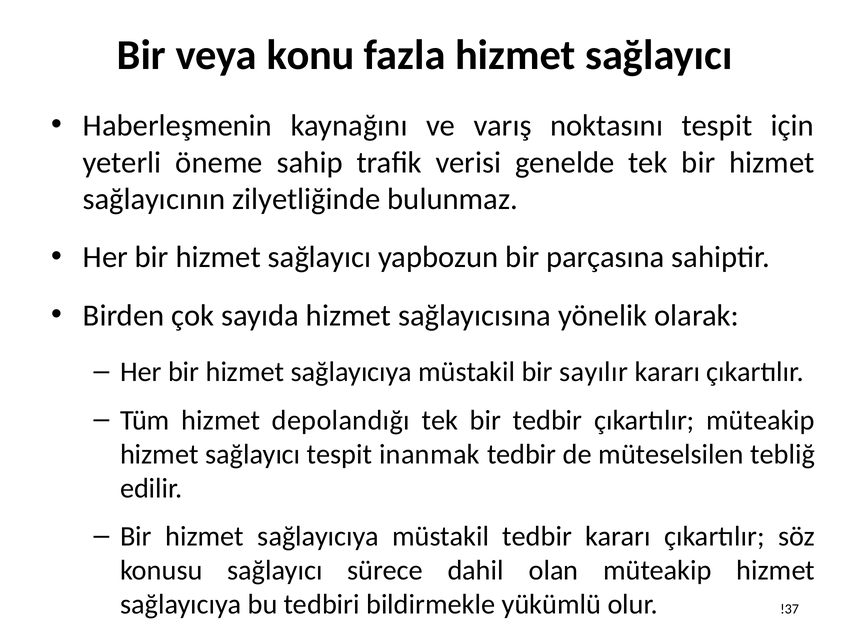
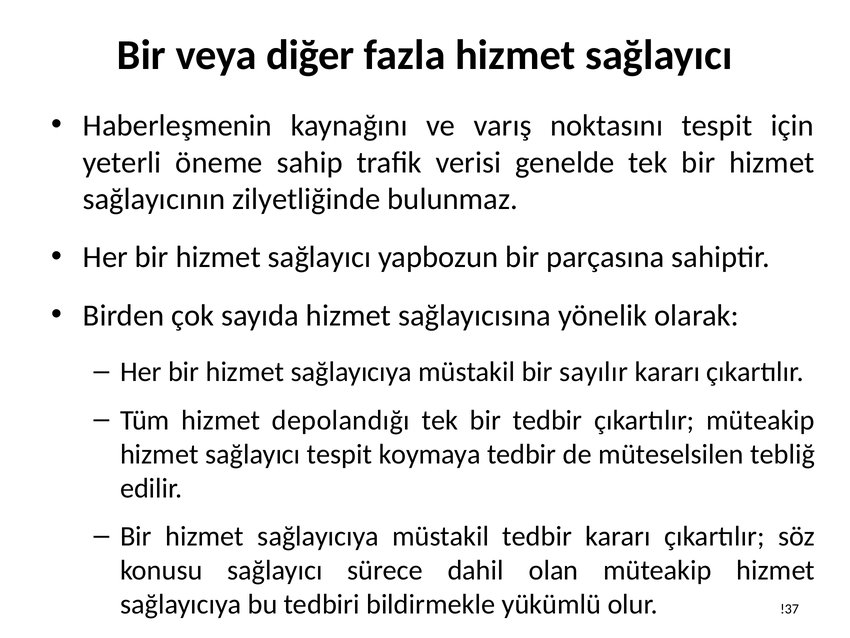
konu: konu -> diğer
inanmak: inanmak -> koymaya
